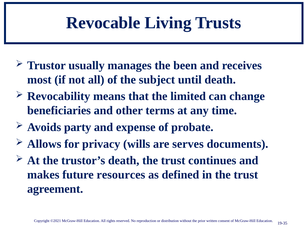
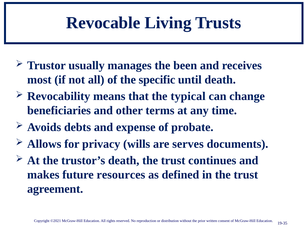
subject: subject -> specific
limited: limited -> typical
party: party -> debts
